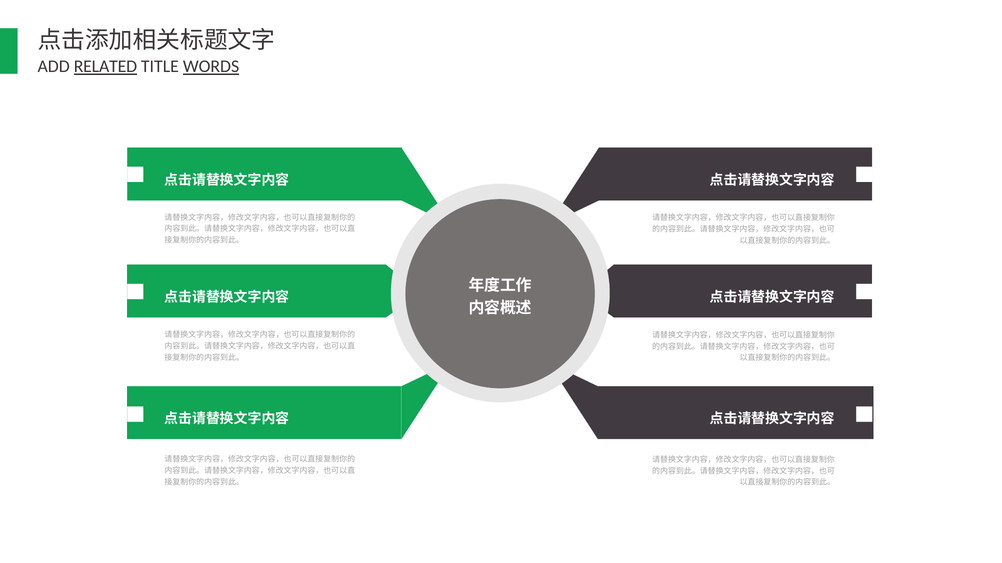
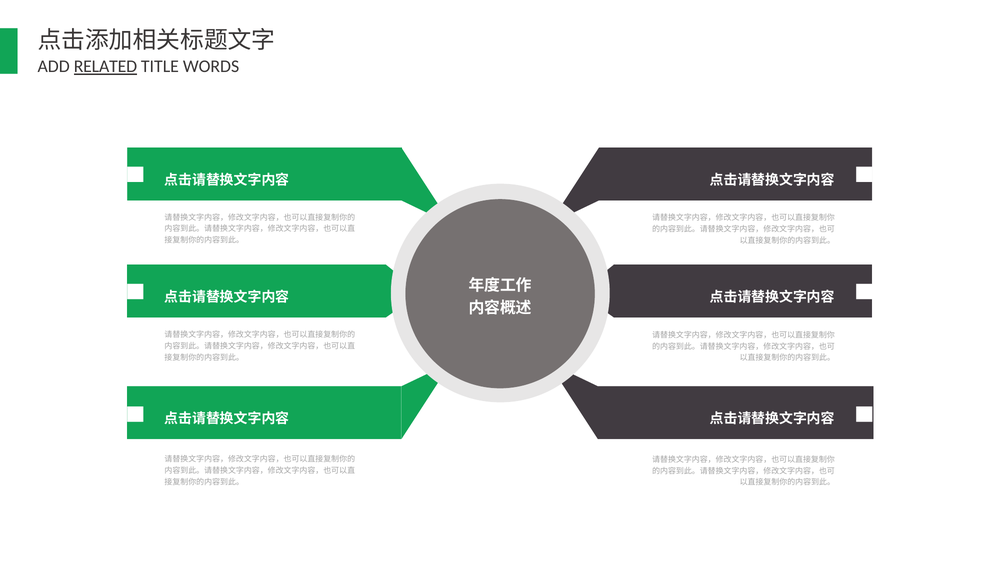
WORDS underline: present -> none
